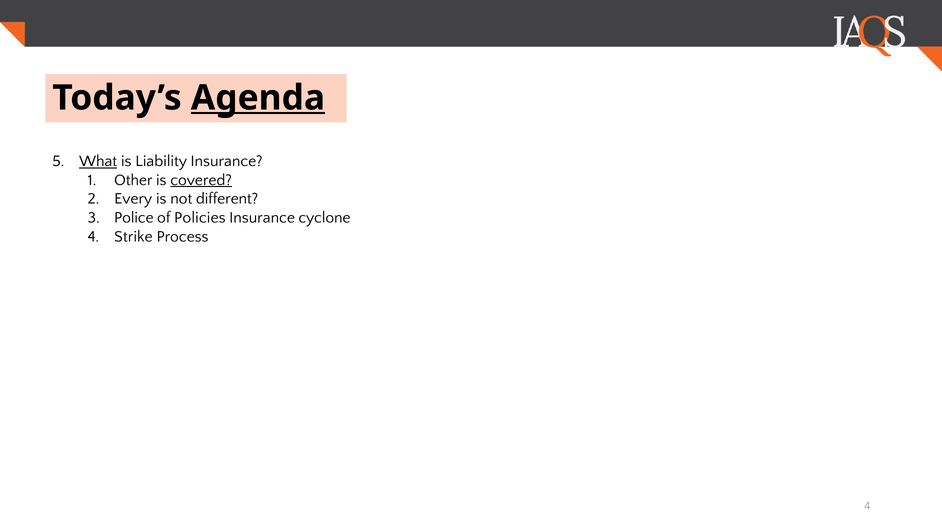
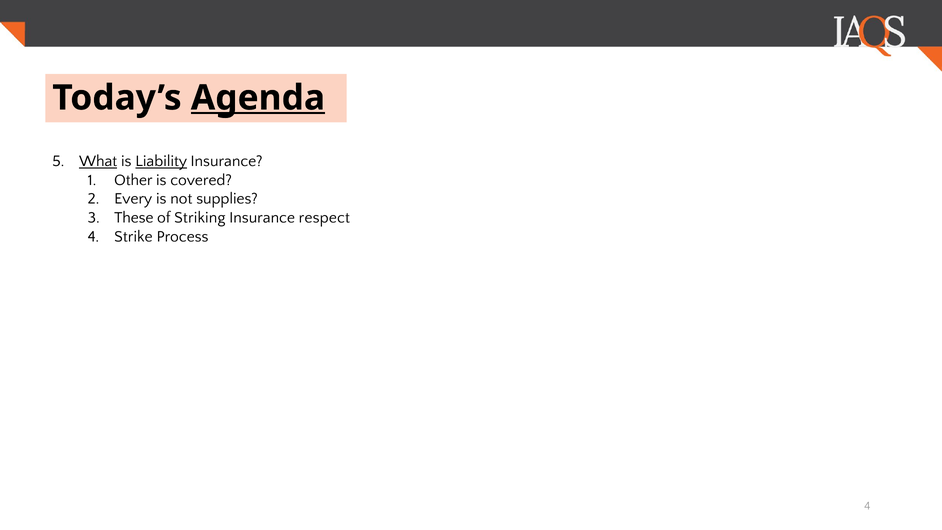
Liability underline: none -> present
covered underline: present -> none
different: different -> supplies
Police: Police -> These
Policies: Policies -> Striking
cyclone: cyclone -> respect
